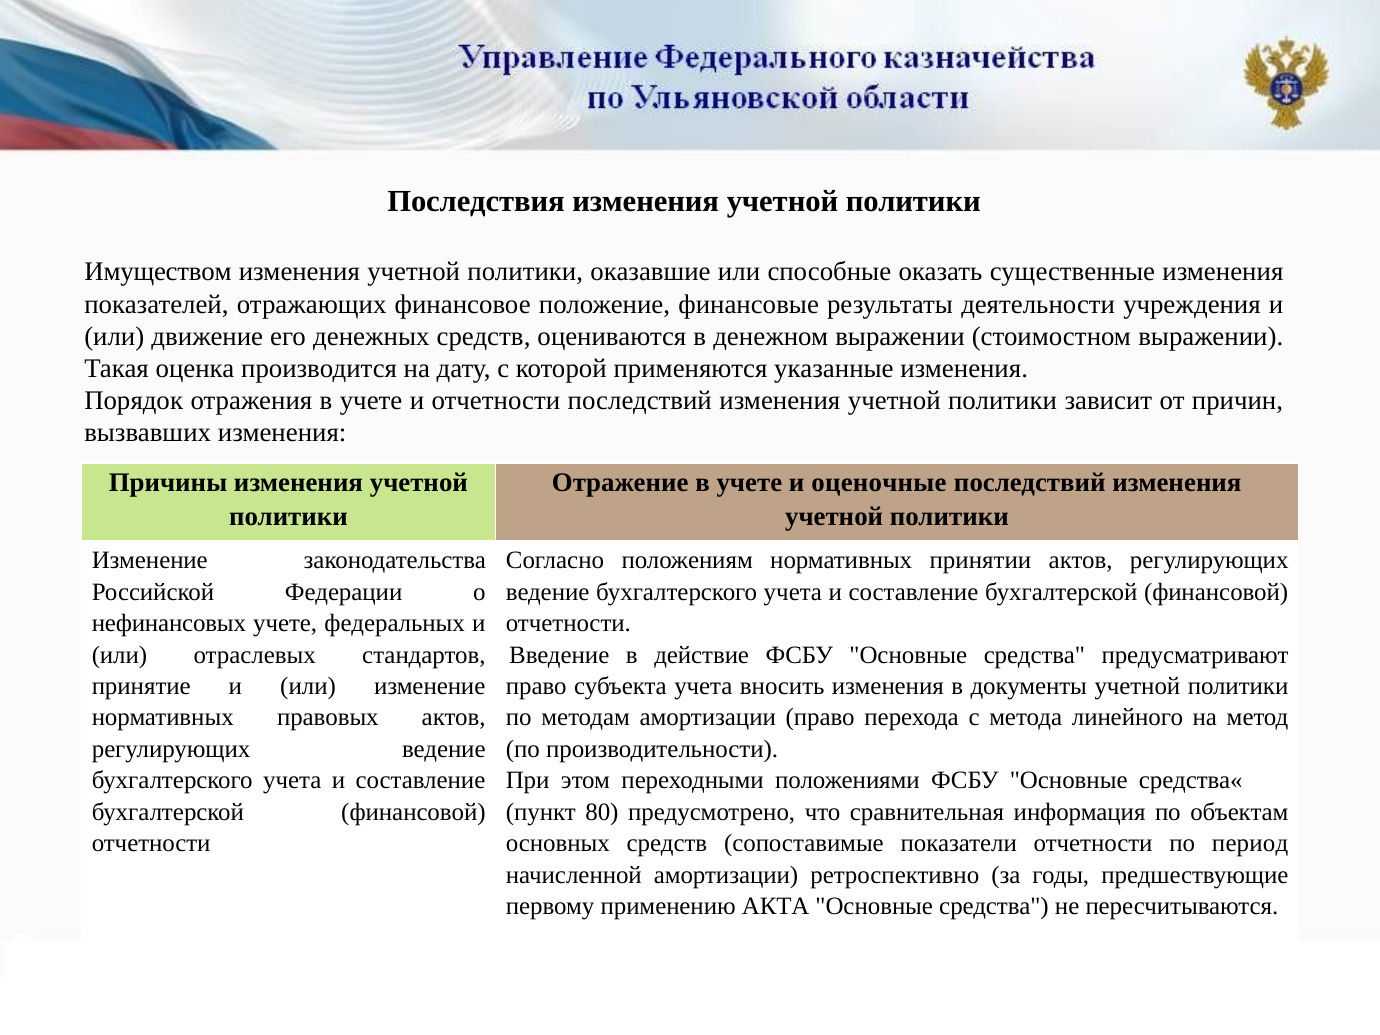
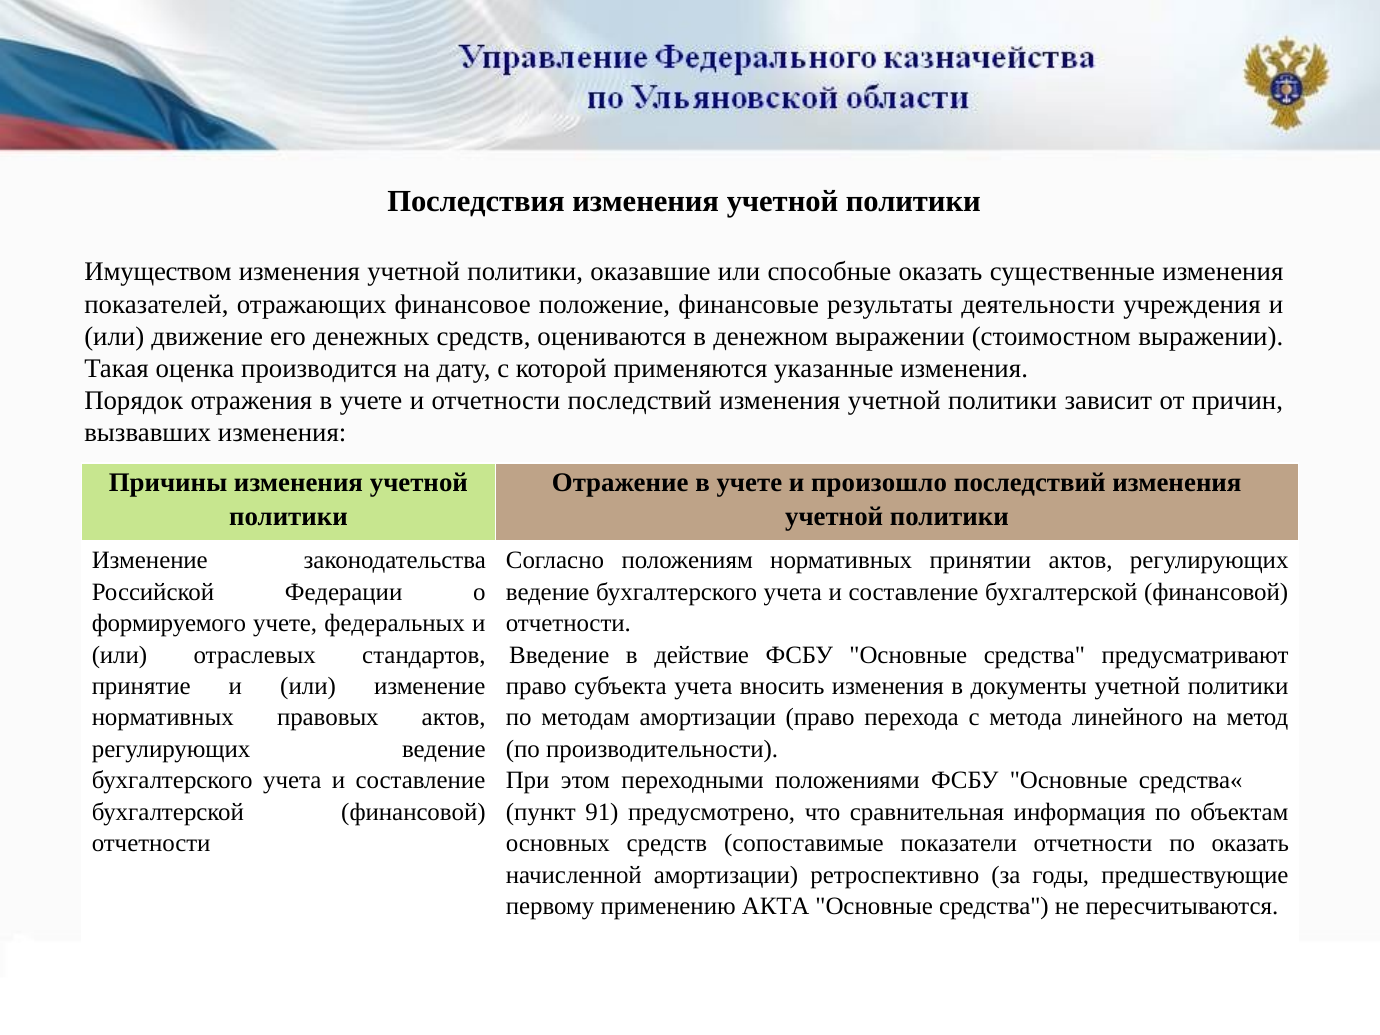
оценочные: оценочные -> произошло
нефинансовых: нефинансовых -> формируемого
80: 80 -> 91
по период: период -> оказать
